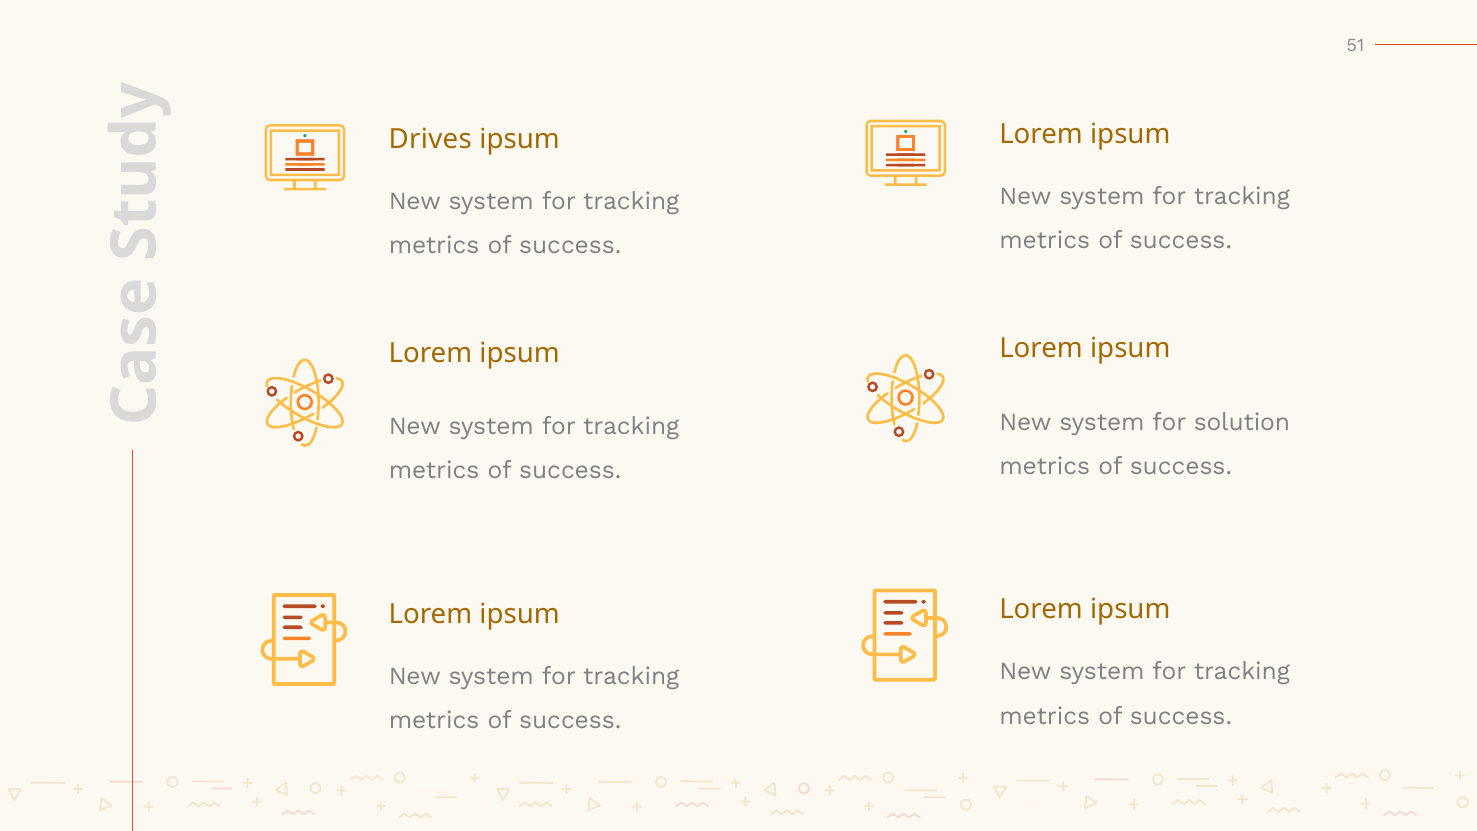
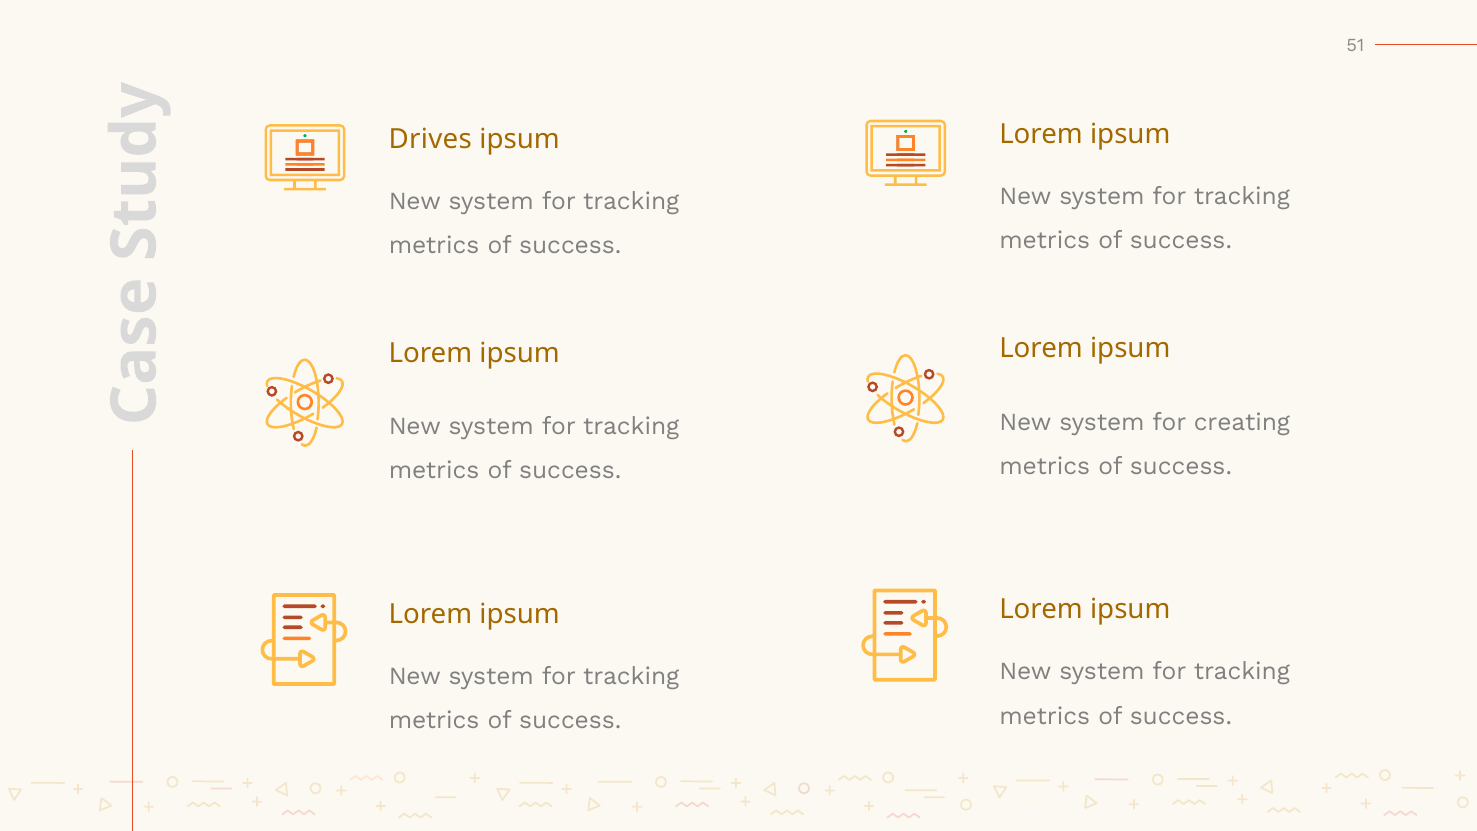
solution: solution -> creating
